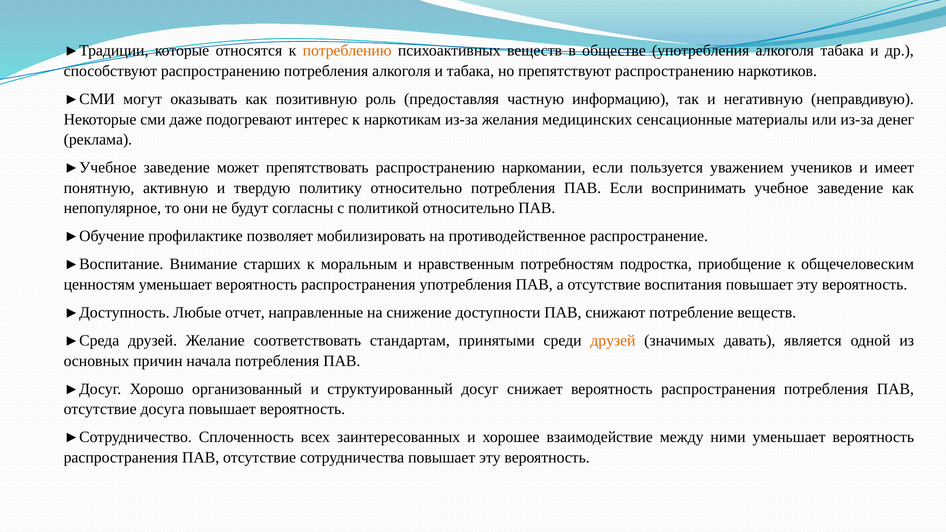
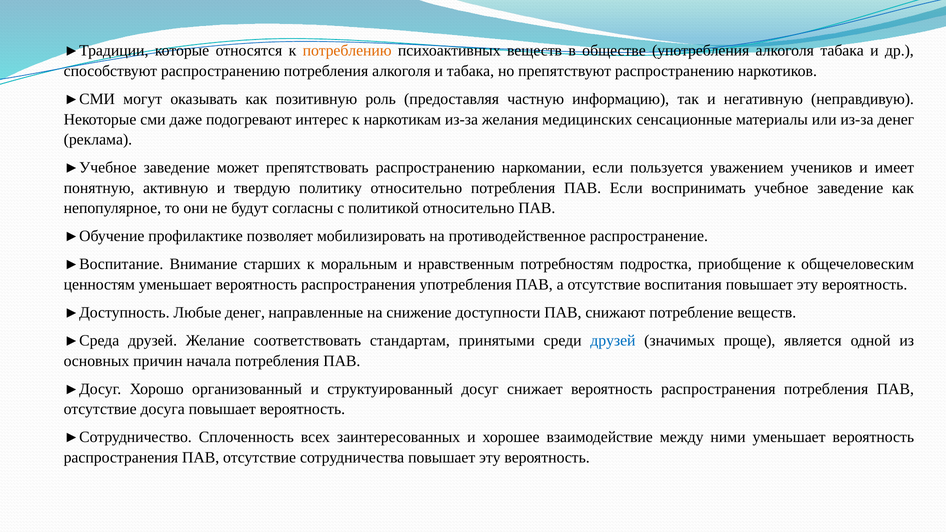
Любые отчет: отчет -> денег
друзей at (613, 341) colour: orange -> blue
давать: давать -> проще
